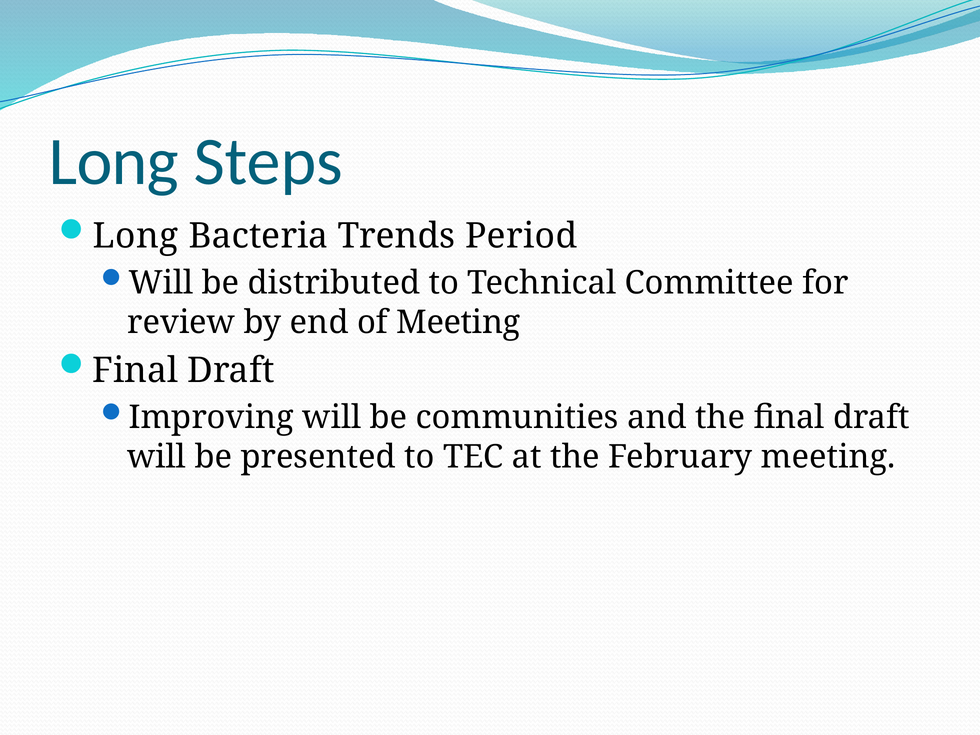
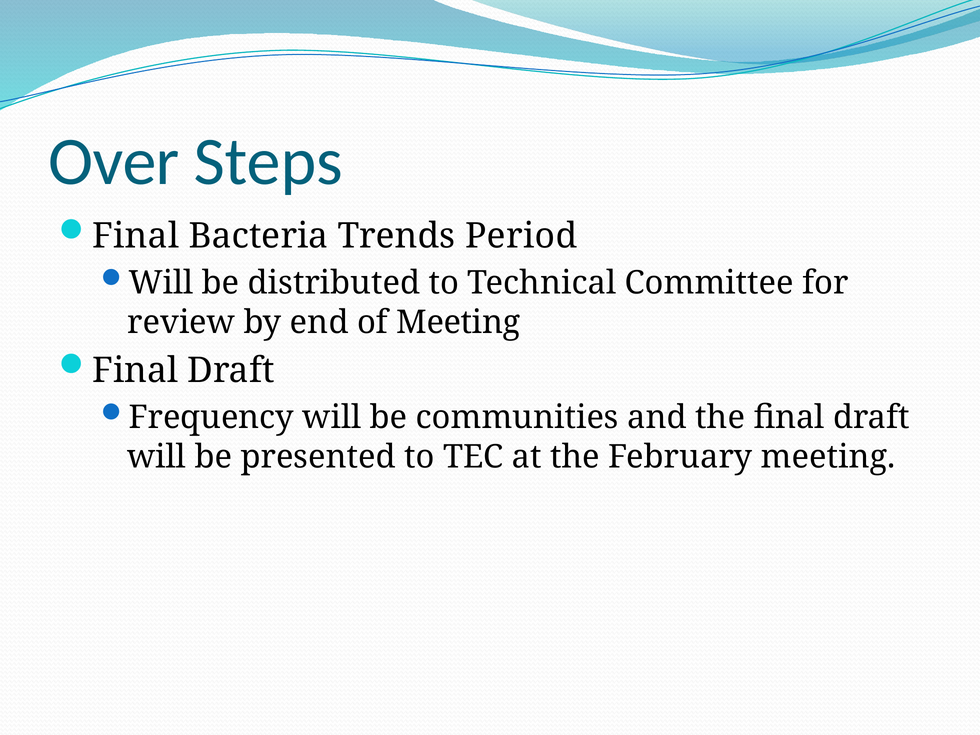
Long at (114, 162): Long -> Over
Long at (136, 236): Long -> Final
Improving: Improving -> Frequency
